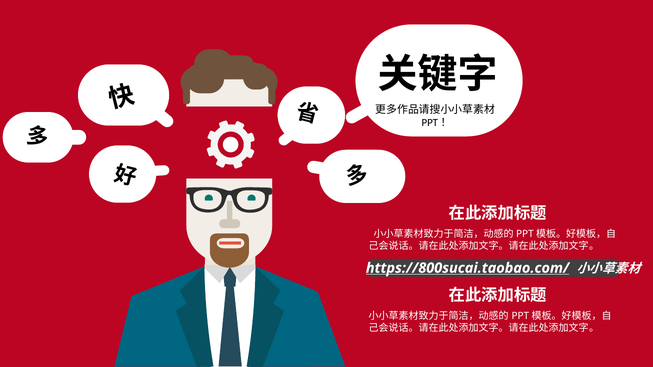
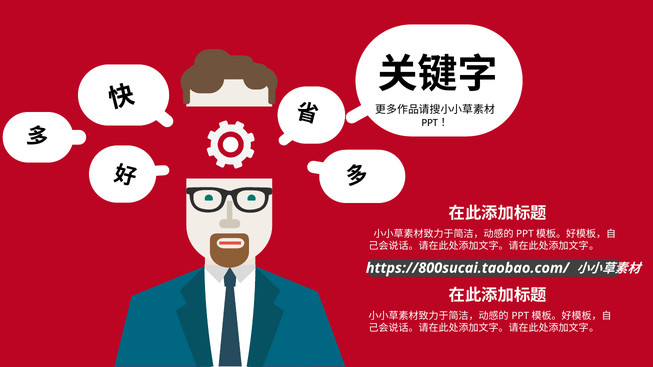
https://800sucai.taobao.com/ underline: present -> none
